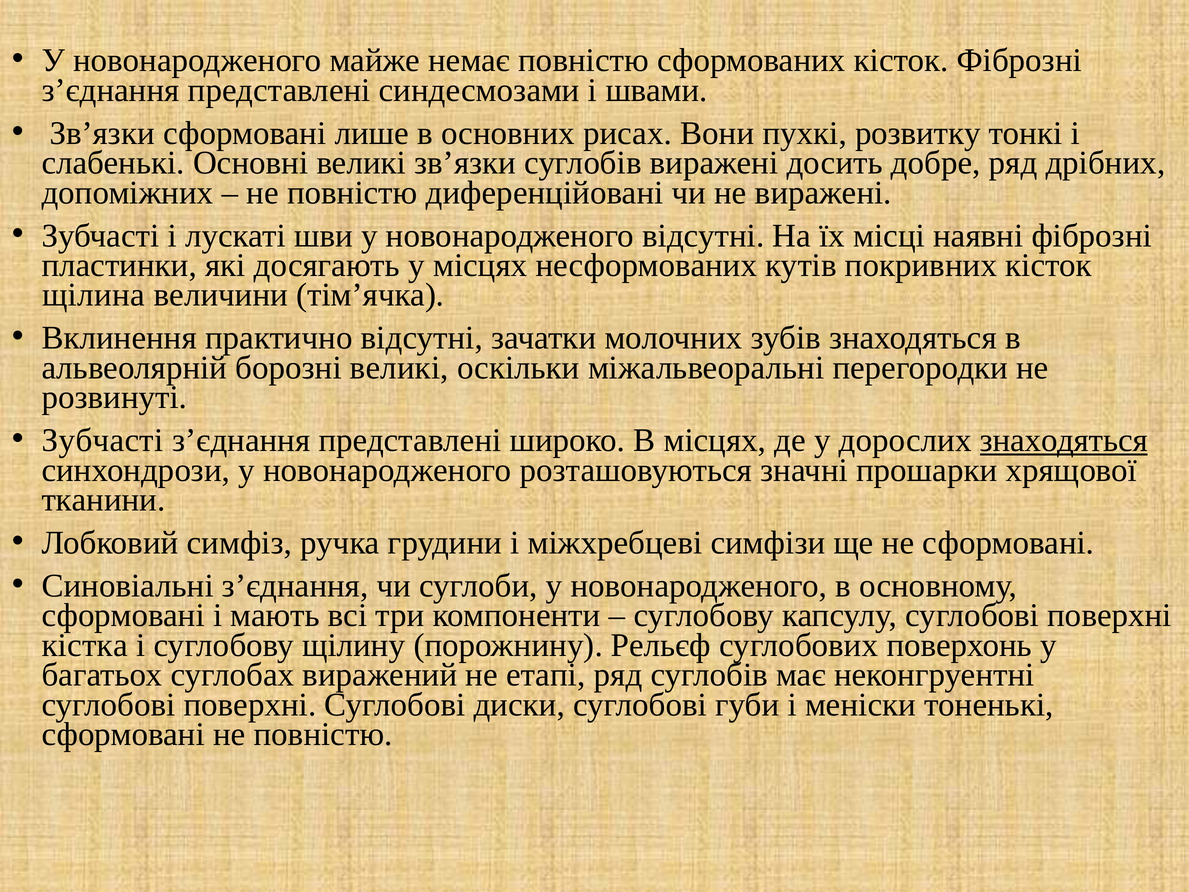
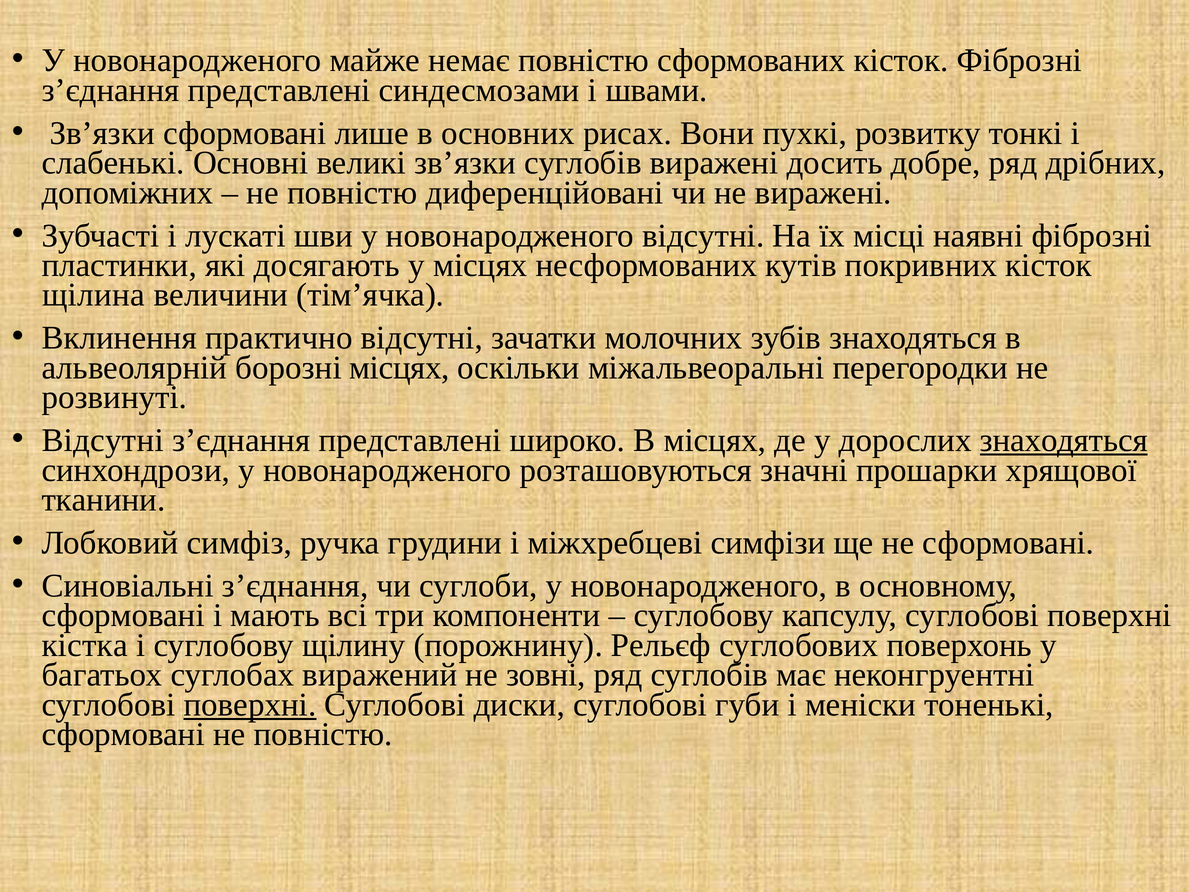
борозні великі: великі -> місцях
Зубчасті at (103, 440): Зубчасті -> Відсутні
етапі: етапі -> зовні
поверхні at (250, 705) underline: none -> present
